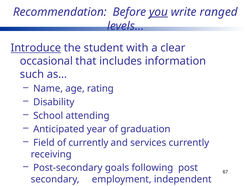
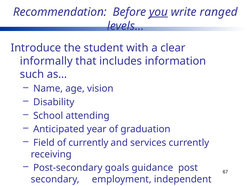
Introduce underline: present -> none
occasional: occasional -> informally
rating: rating -> vision
following: following -> guidance
